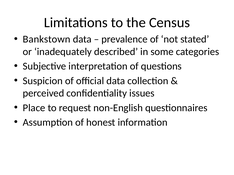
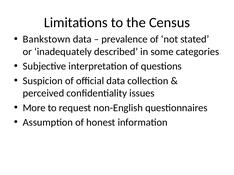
Place: Place -> More
